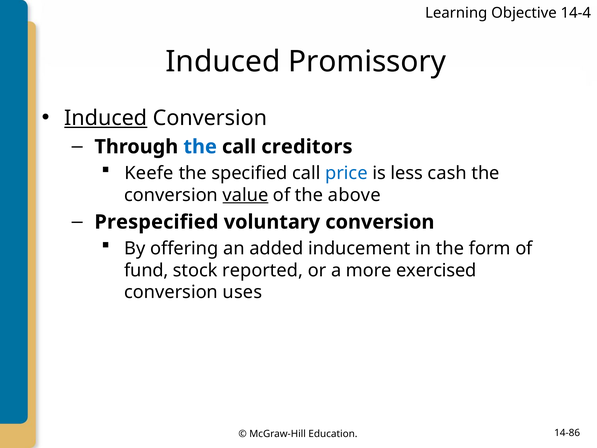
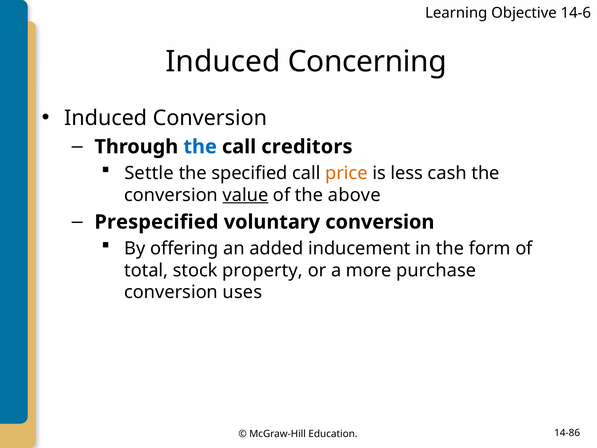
14-4: 14-4 -> 14-6
Promissory: Promissory -> Concerning
Induced at (106, 118) underline: present -> none
Keefe: Keefe -> Settle
price colour: blue -> orange
fund: fund -> total
reported: reported -> property
exercised: exercised -> purchase
